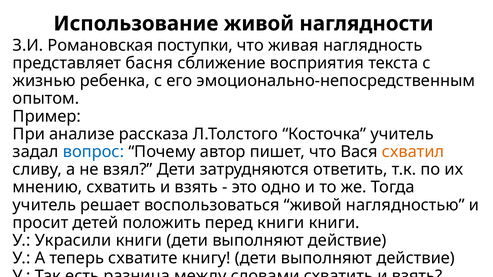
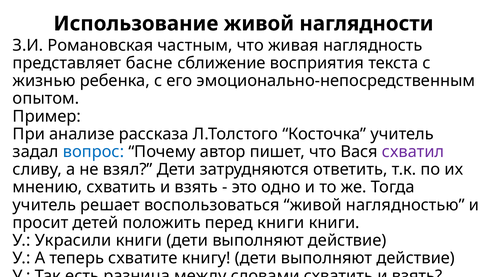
поступки: поступки -> частным
басня: басня -> басне
схватил colour: orange -> purple
